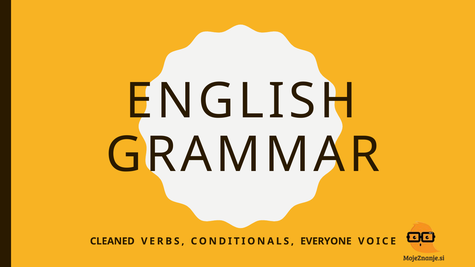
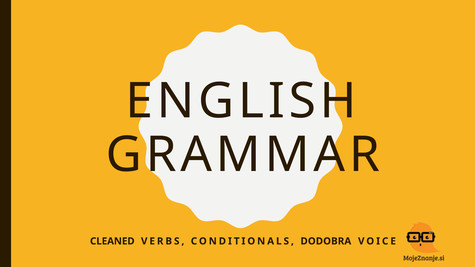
EVERYONE: EVERYONE -> DODOBRA
